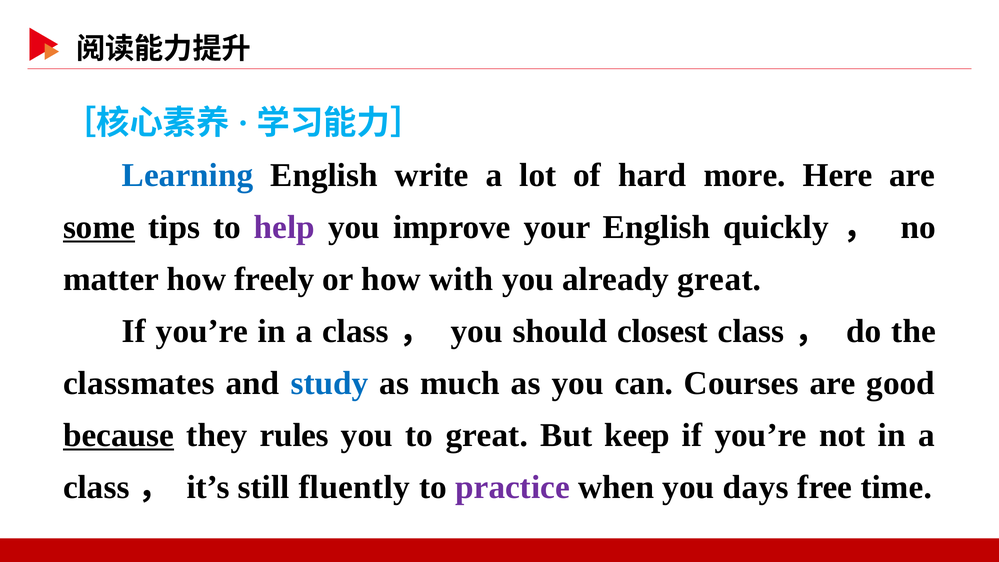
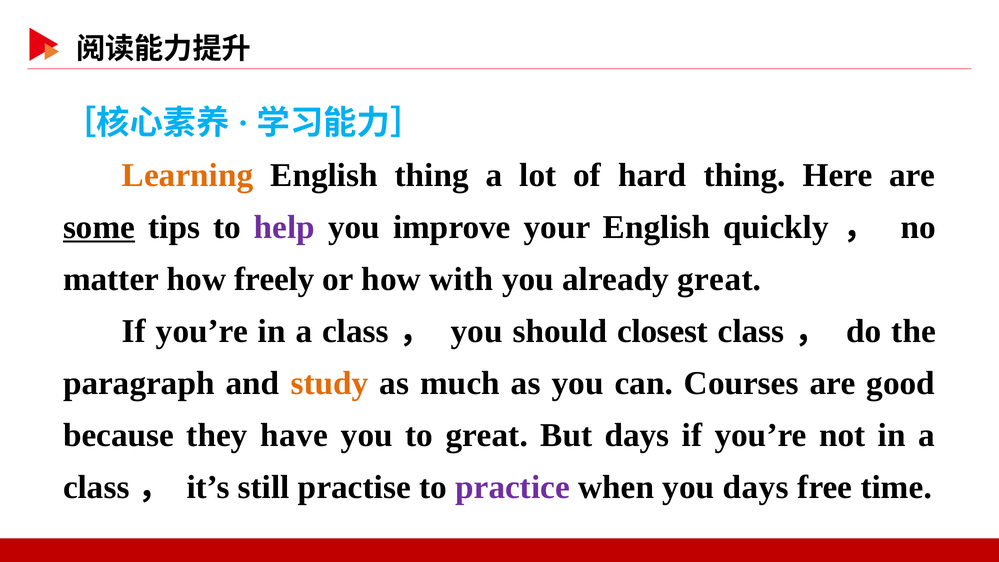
Learning colour: blue -> orange
English write: write -> thing
hard more: more -> thing
classmates: classmates -> paragraph
study colour: blue -> orange
because underline: present -> none
rules: rules -> have
But keep: keep -> days
fluently: fluently -> practise
